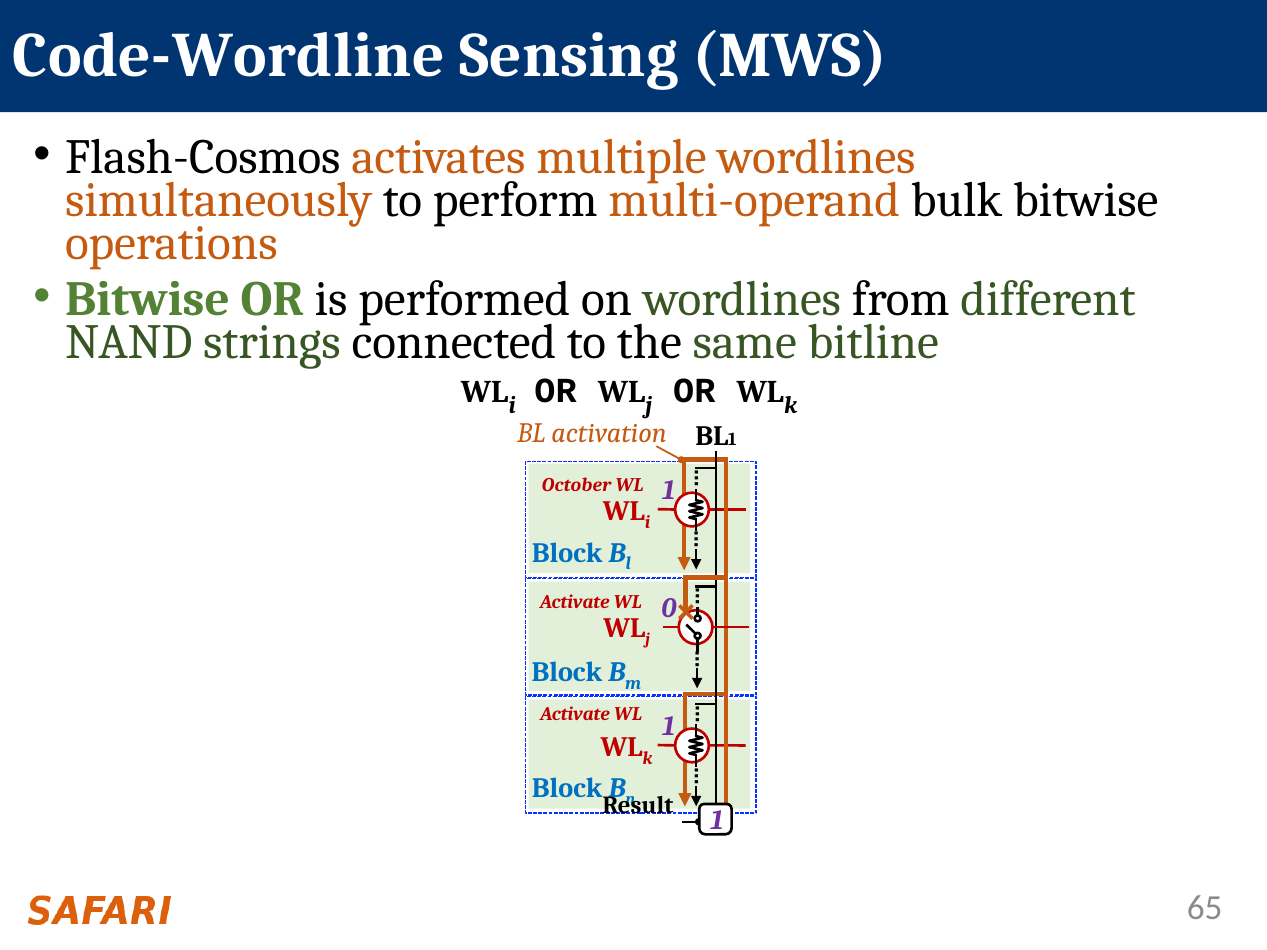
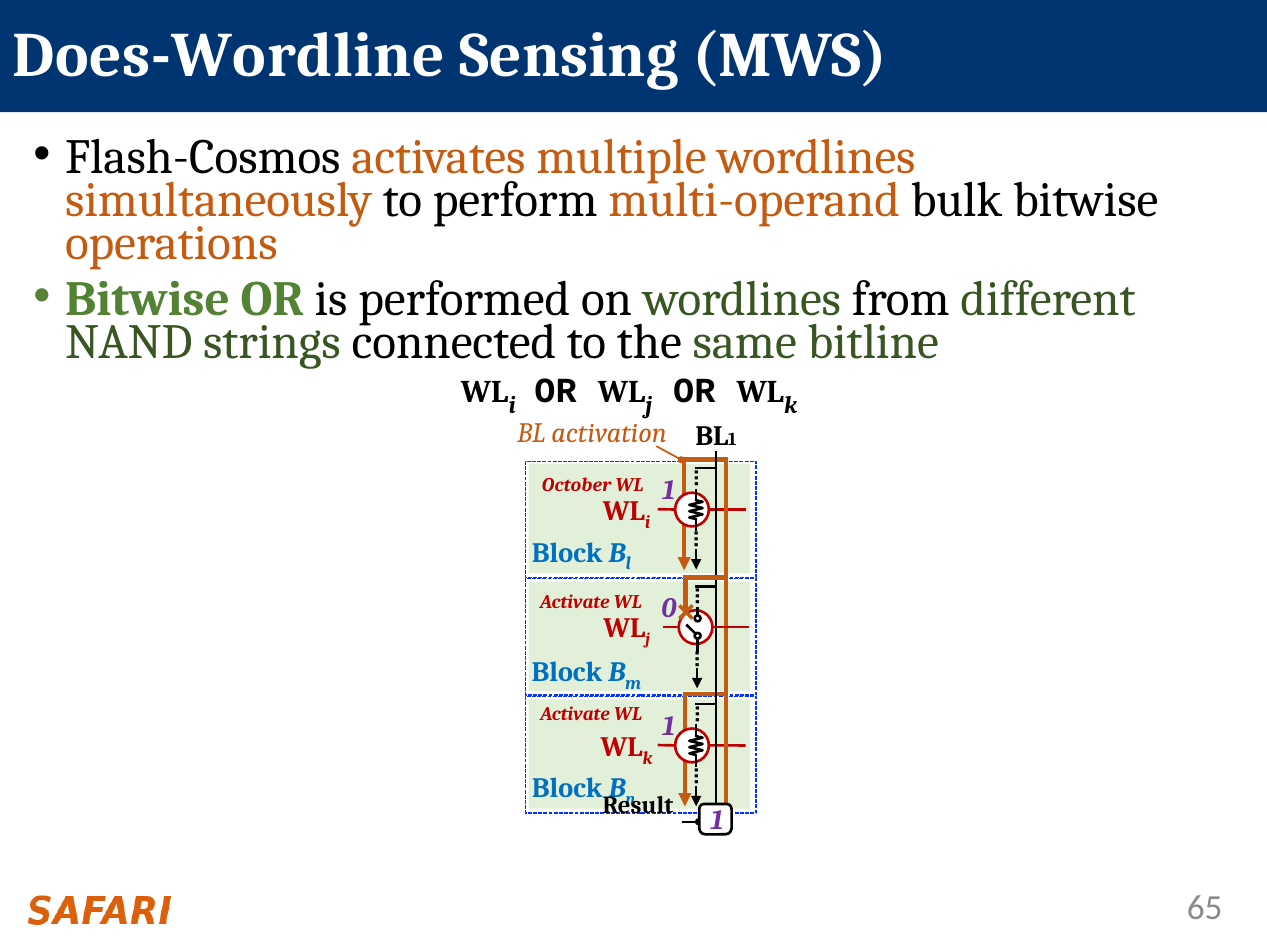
Code-Wordline: Code-Wordline -> Does-Wordline
